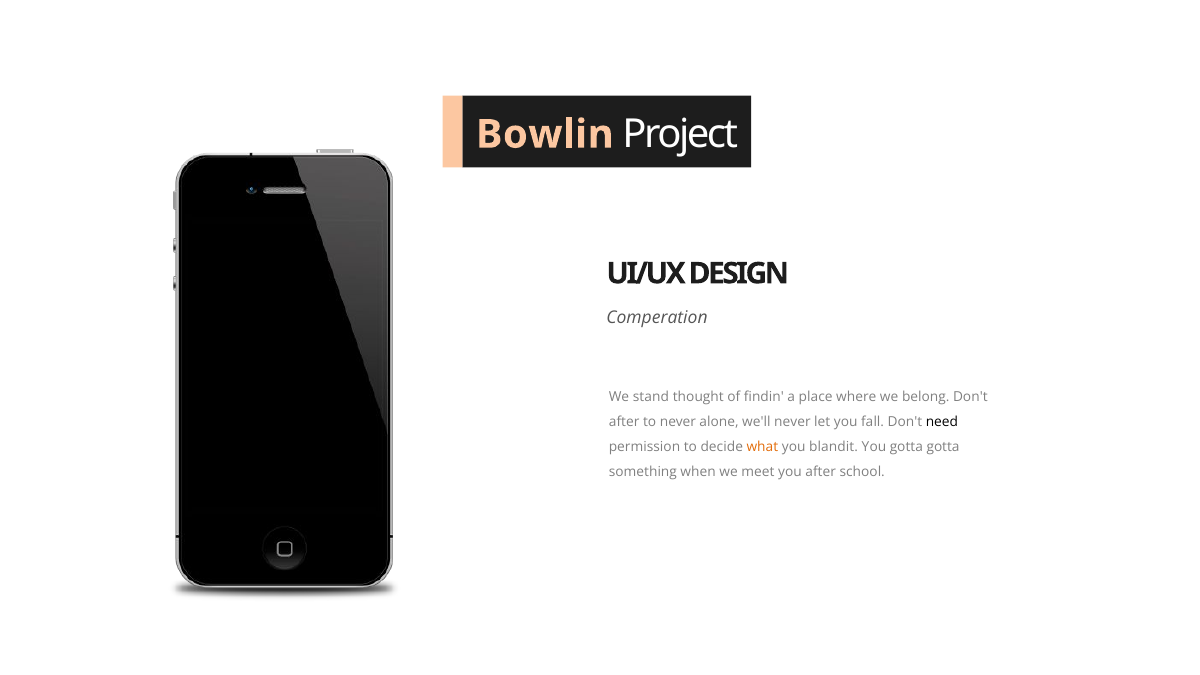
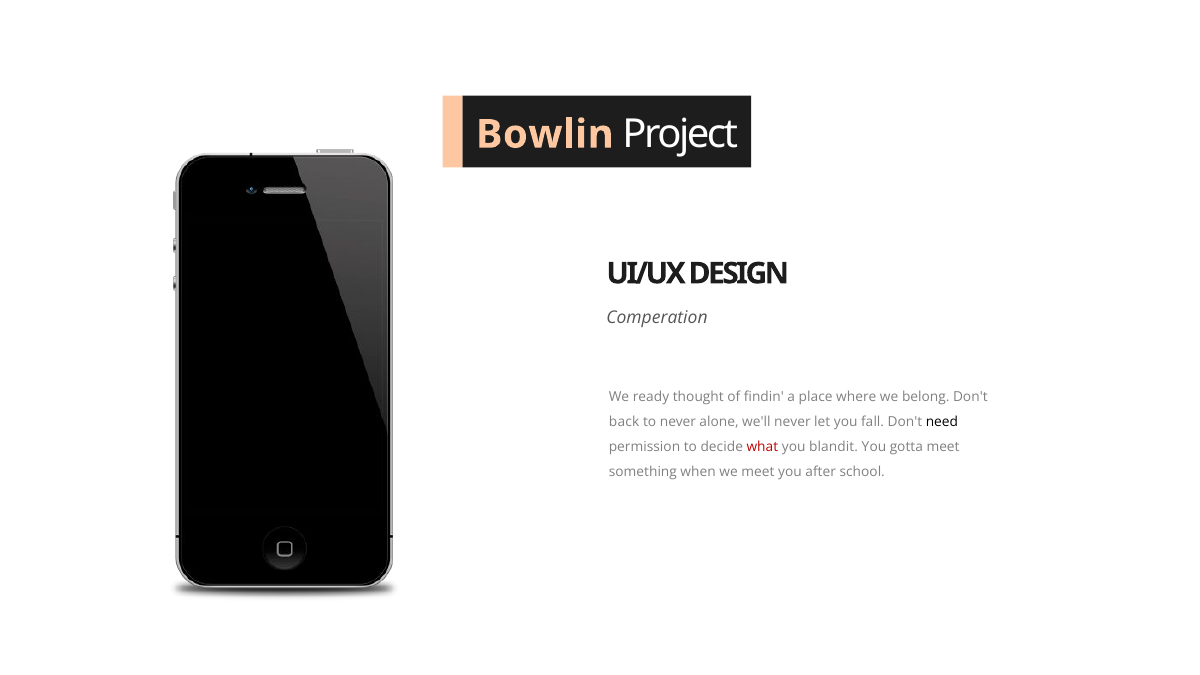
stand: stand -> ready
after at (624, 422): after -> back
what colour: orange -> red
gotta gotta: gotta -> meet
